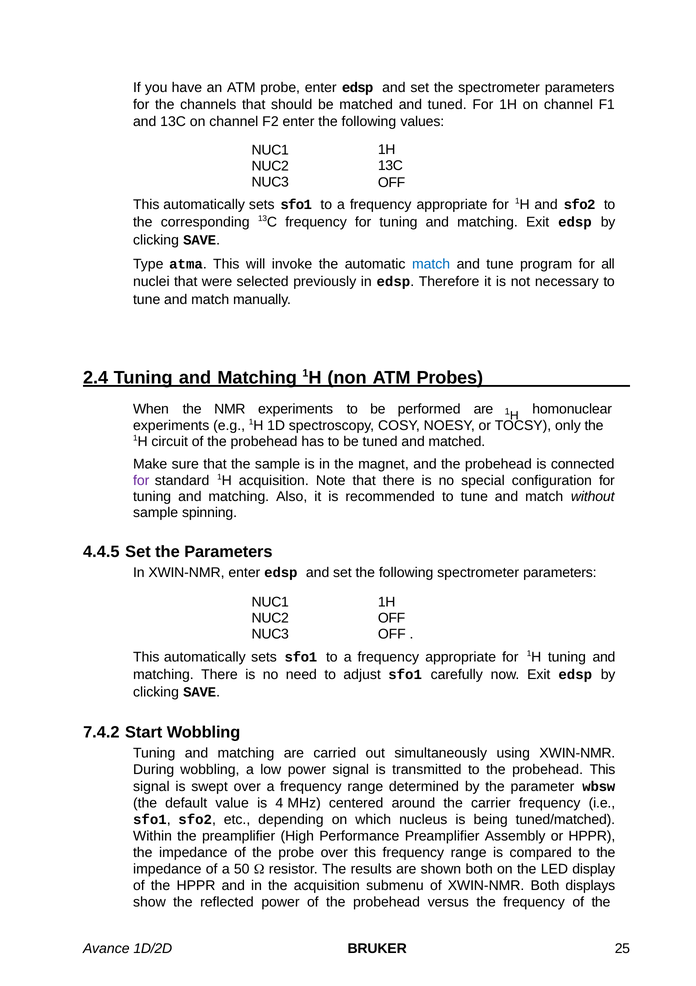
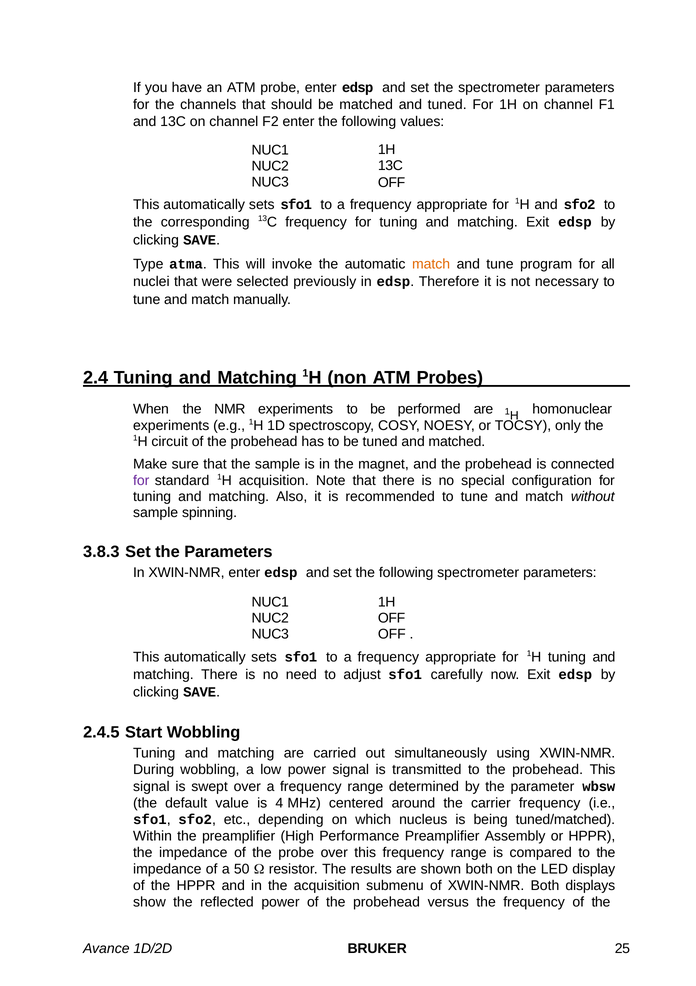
match at (431, 264) colour: blue -> orange
4.4.5: 4.4.5 -> 3.8.3
7.4.2: 7.4.2 -> 2.4.5
